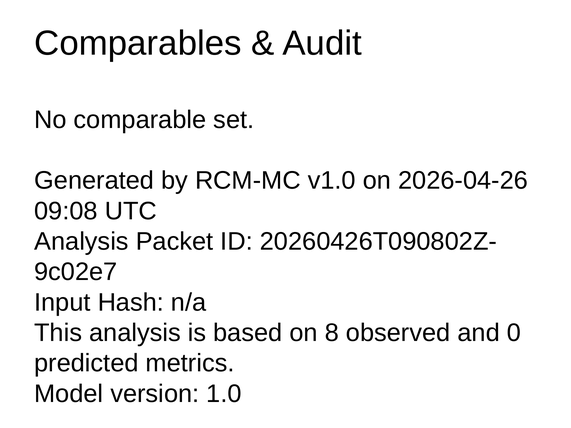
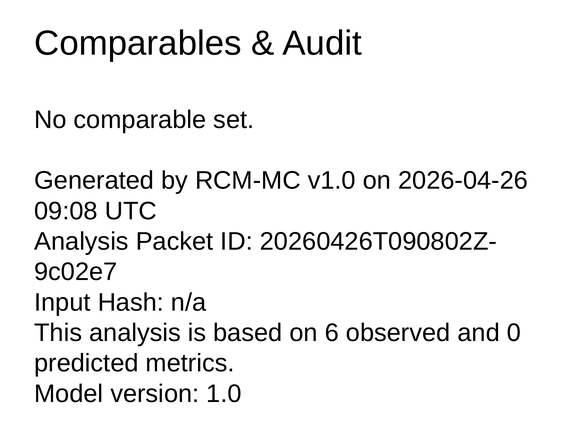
8: 8 -> 6
